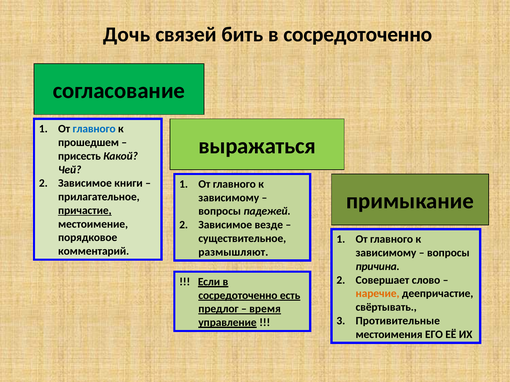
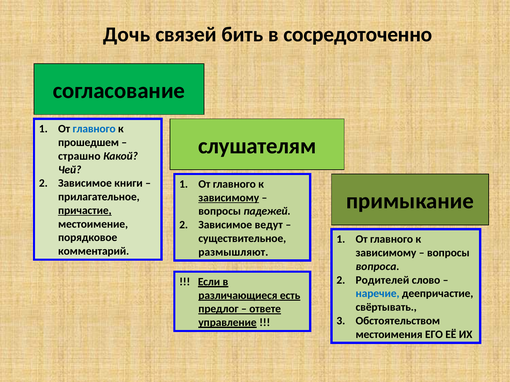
выражаться: выражаться -> слушателям
присесть: присесть -> страшно
зависимому at (229, 198) underline: none -> present
везде: везде -> ведут
причина: причина -> вопроса
Совершает: Совершает -> Родителей
наречие colour: orange -> blue
сосредоточенно at (238, 296): сосредоточенно -> различающиеся
время: время -> ответе
Противительные: Противительные -> Обстоятельством
